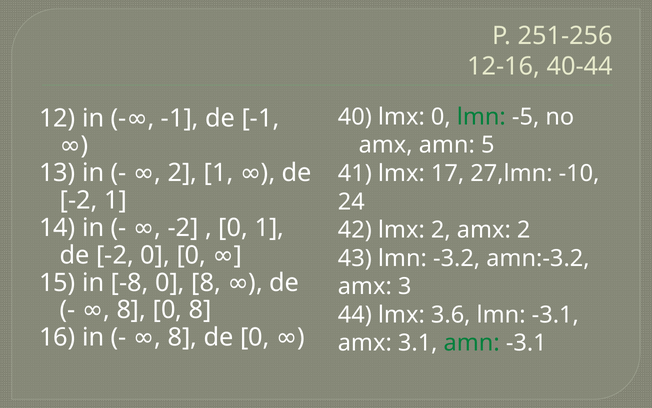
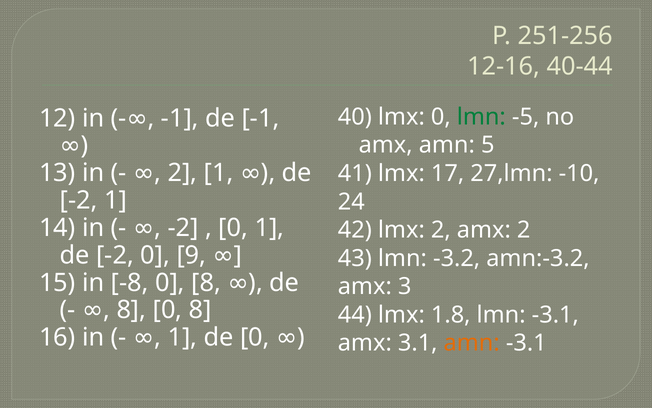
0 0: 0 -> 9
3.6: 3.6 -> 1.8
8 at (182, 337): 8 -> 1
amn at (472, 343) colour: green -> orange
